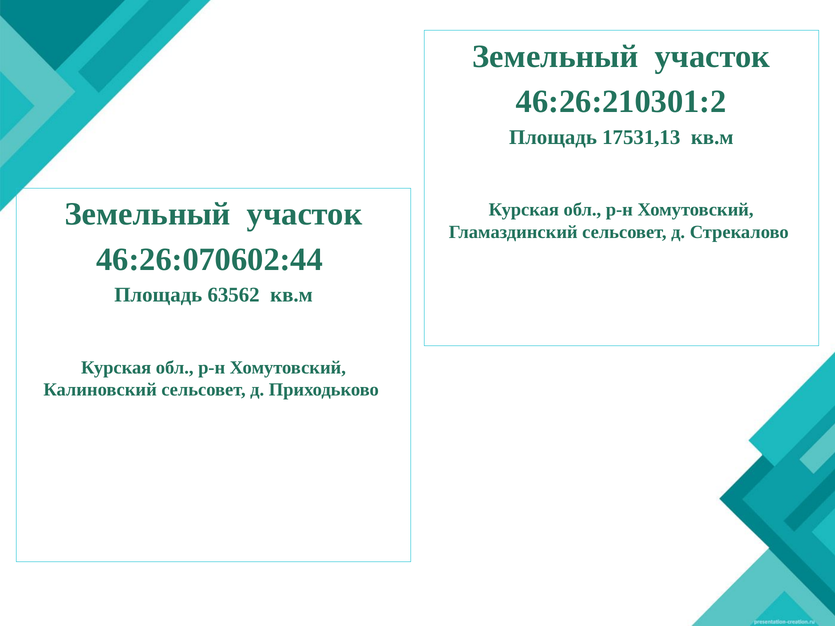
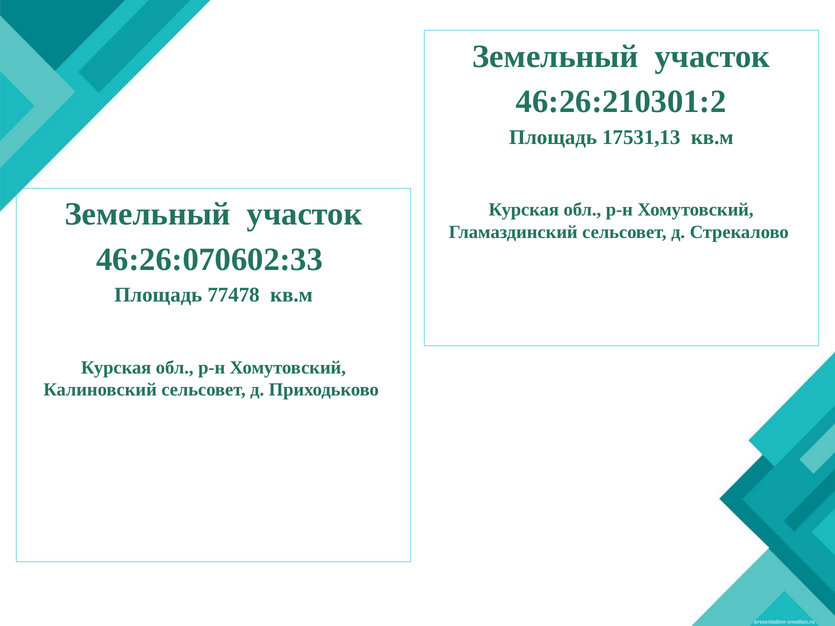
46:26:070602:44: 46:26:070602:44 -> 46:26:070602:33
63562: 63562 -> 77478
